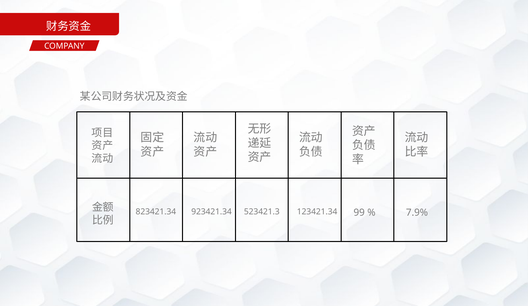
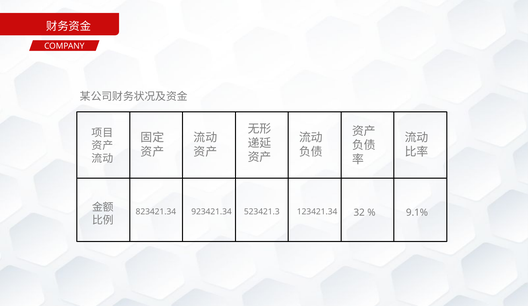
99: 99 -> 32
7.9%: 7.9% -> 9.1%
